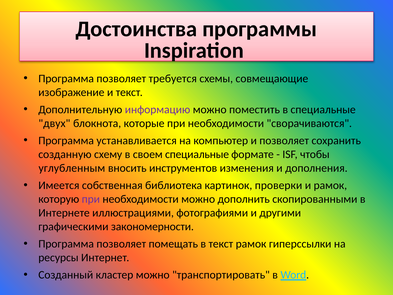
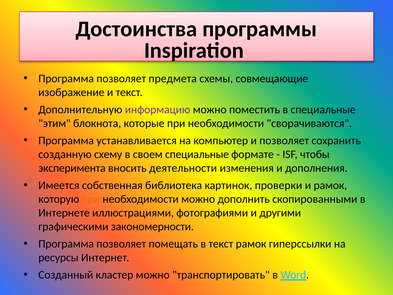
требуется: требуется -> предмета
двух: двух -> этим
углубленным: углубленным -> эксперимента
инструментов: инструментов -> деятельности
при at (91, 199) colour: purple -> orange
